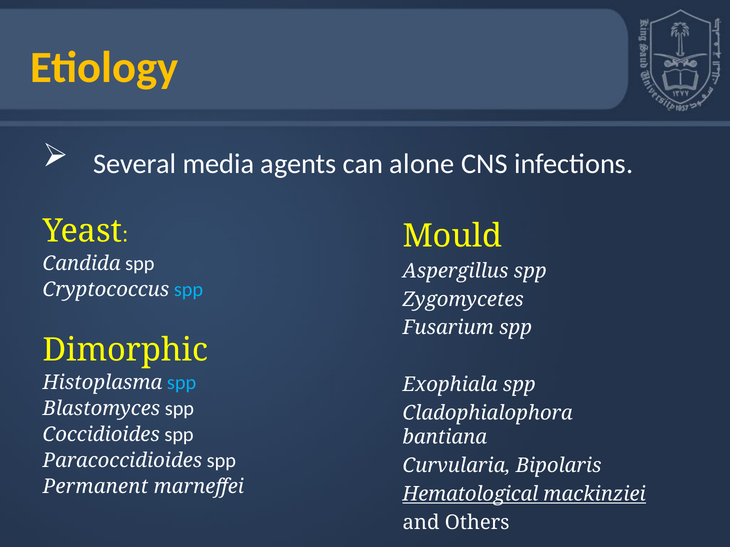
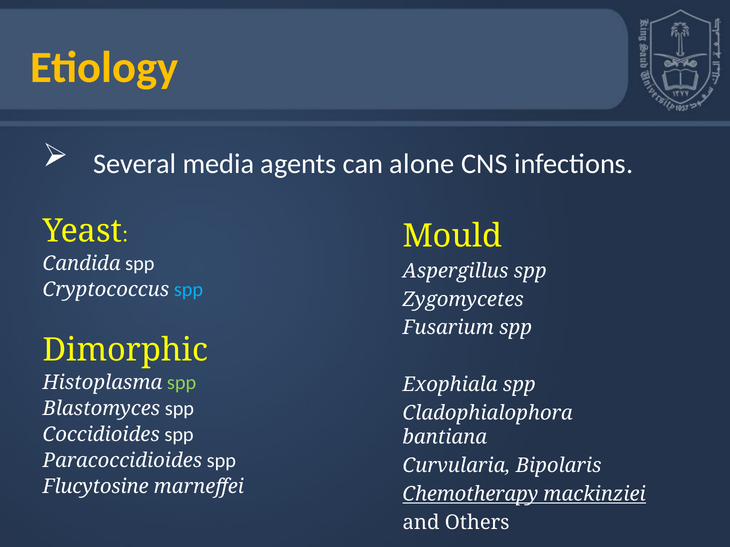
spp at (182, 383) colour: light blue -> light green
Permanent: Permanent -> Flucytosine
Hematological: Hematological -> Chemotherapy
